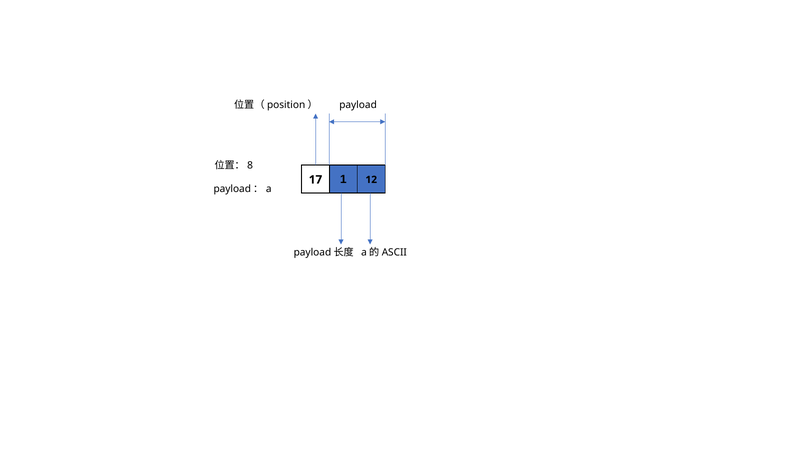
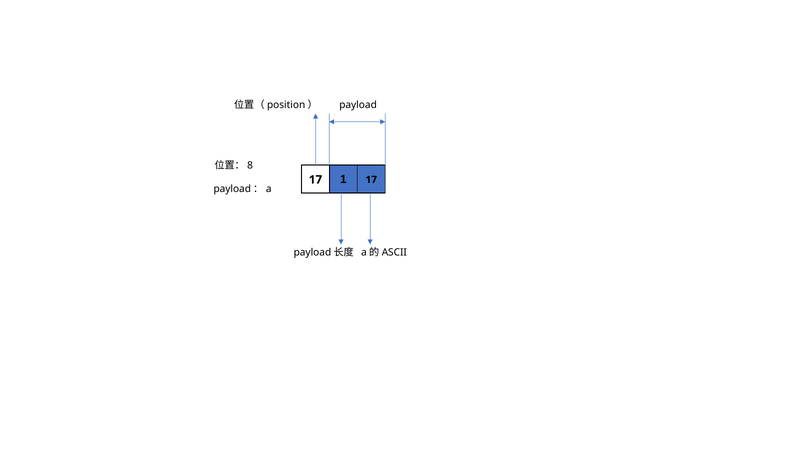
1 12: 12 -> 17
